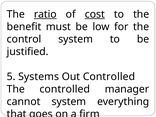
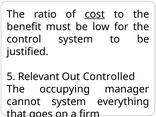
ratio underline: present -> none
Systems: Systems -> Relevant
The controlled: controlled -> occupying
